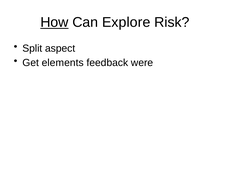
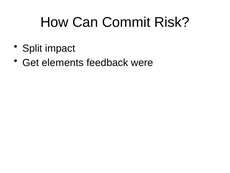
How underline: present -> none
Explore: Explore -> Commit
aspect: aspect -> impact
